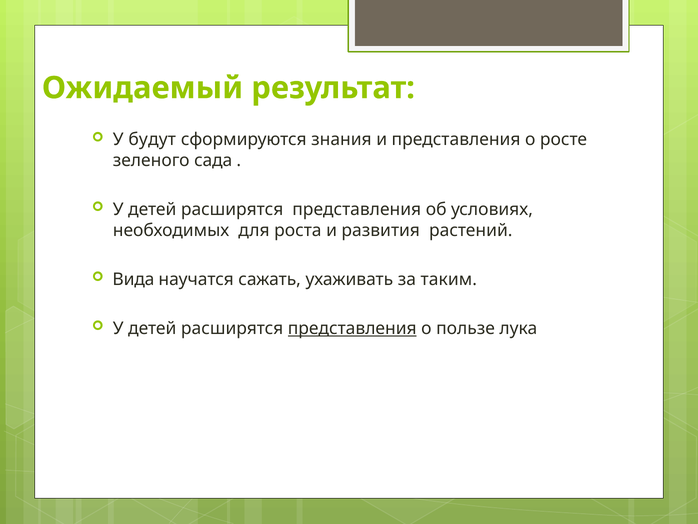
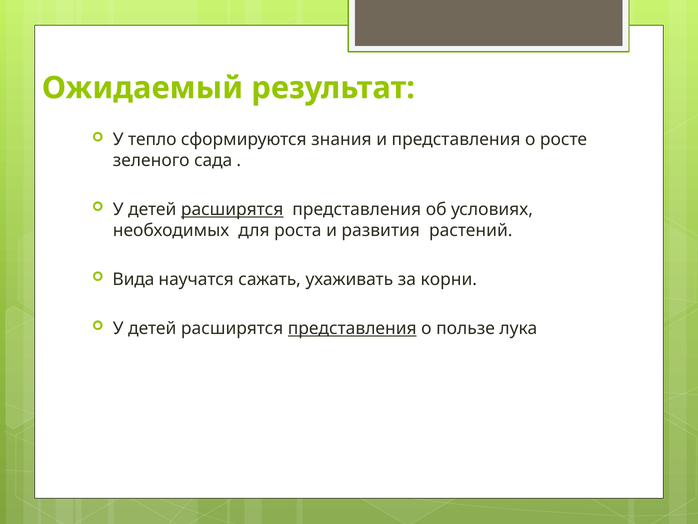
будут: будут -> тепло
расширятся at (232, 209) underline: none -> present
таким: таким -> корни
